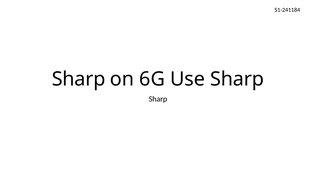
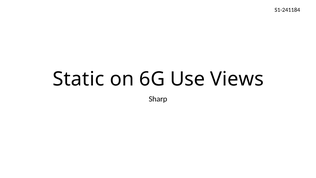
Sharp at (79, 79): Sharp -> Static
Use Sharp: Sharp -> Views
